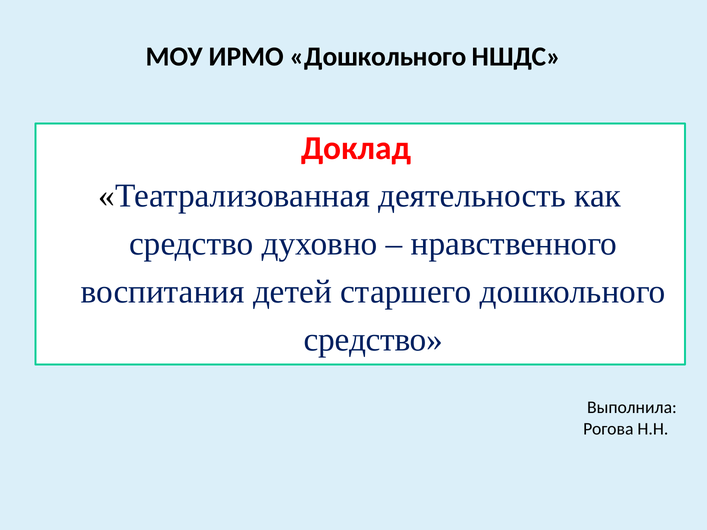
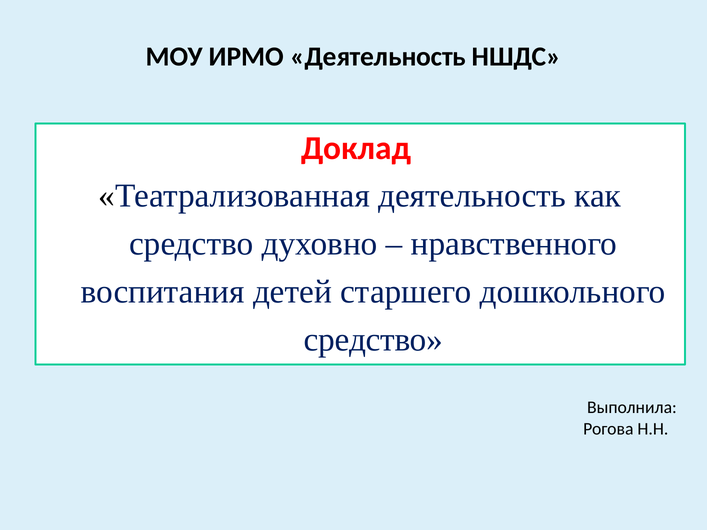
ИРМО Дошкольного: Дошкольного -> Деятельность
